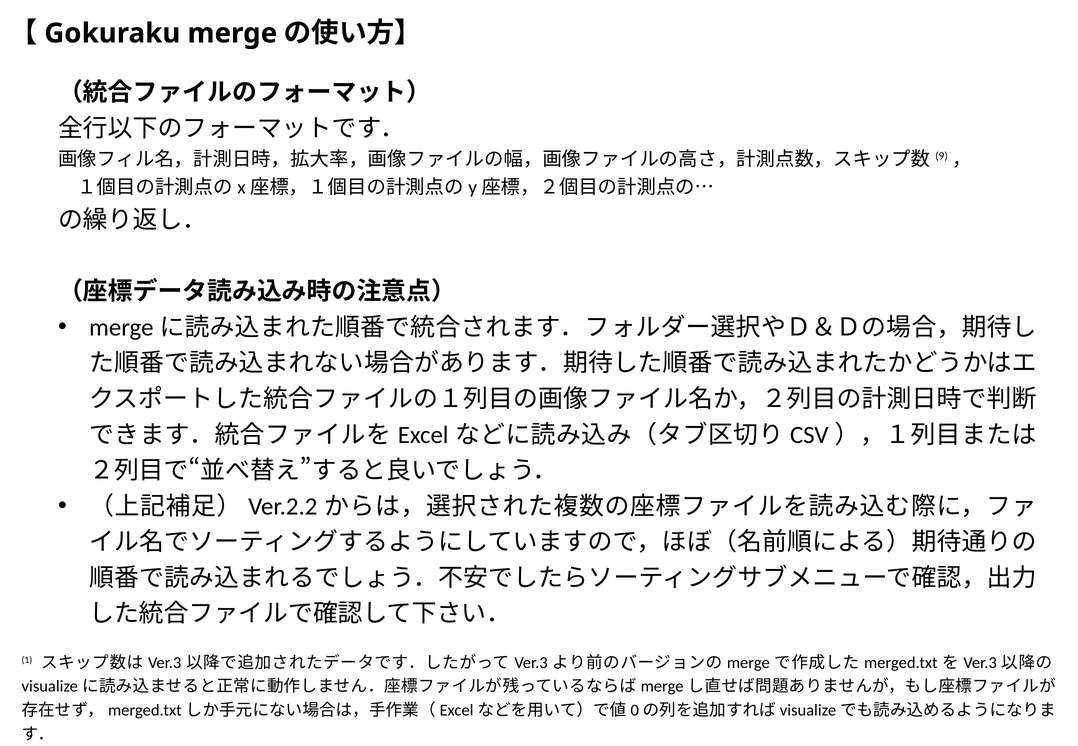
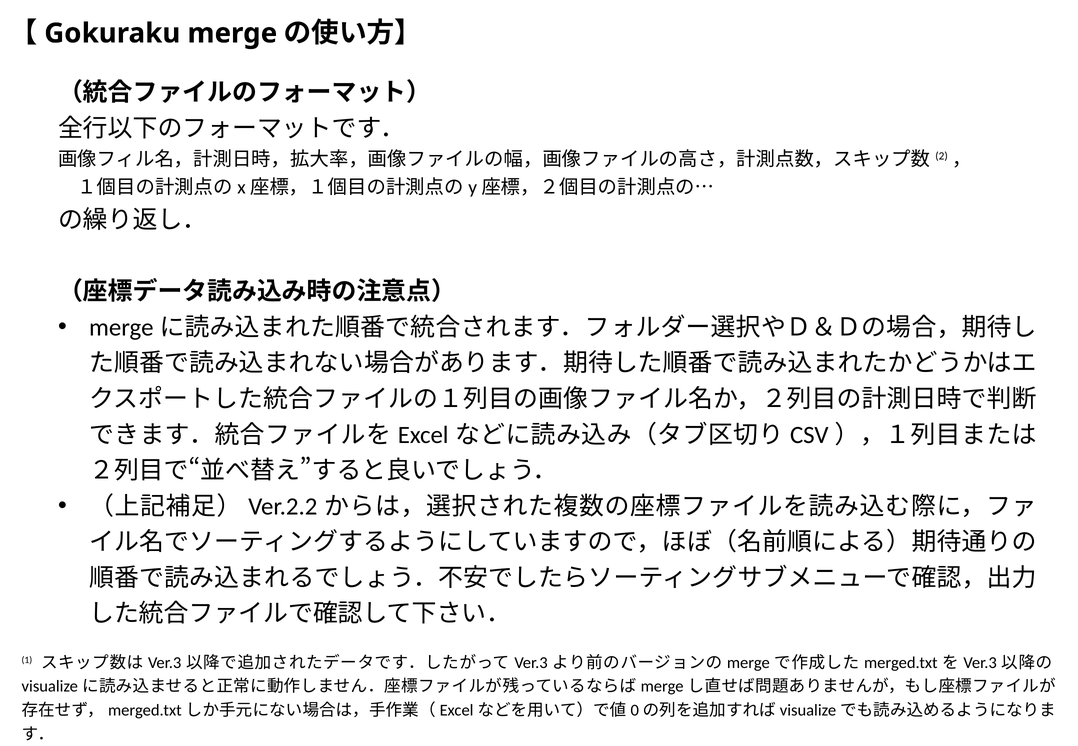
9: 9 -> 2
